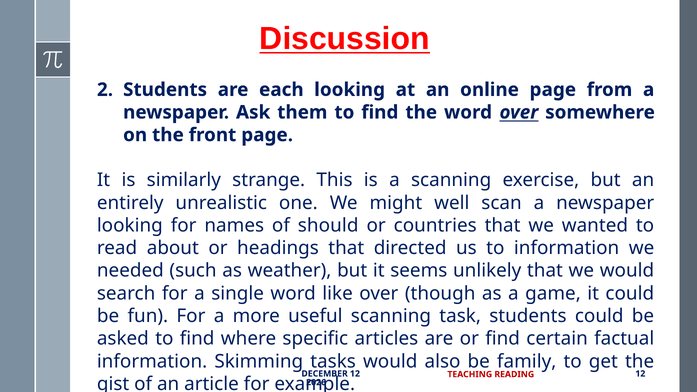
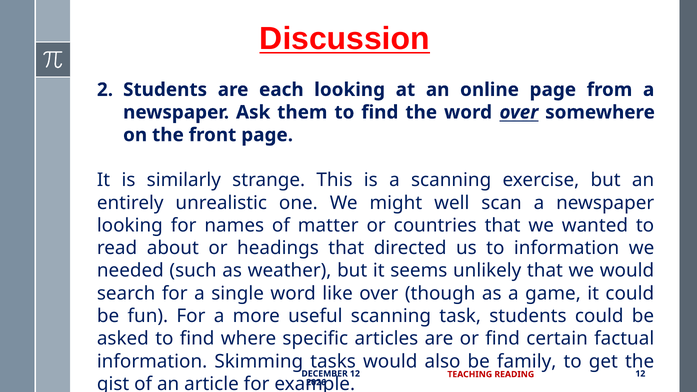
should: should -> matter
